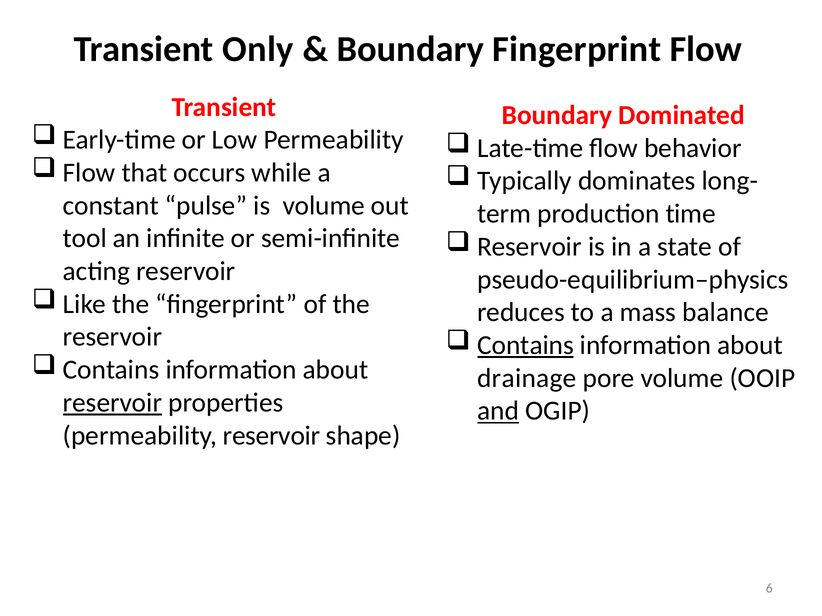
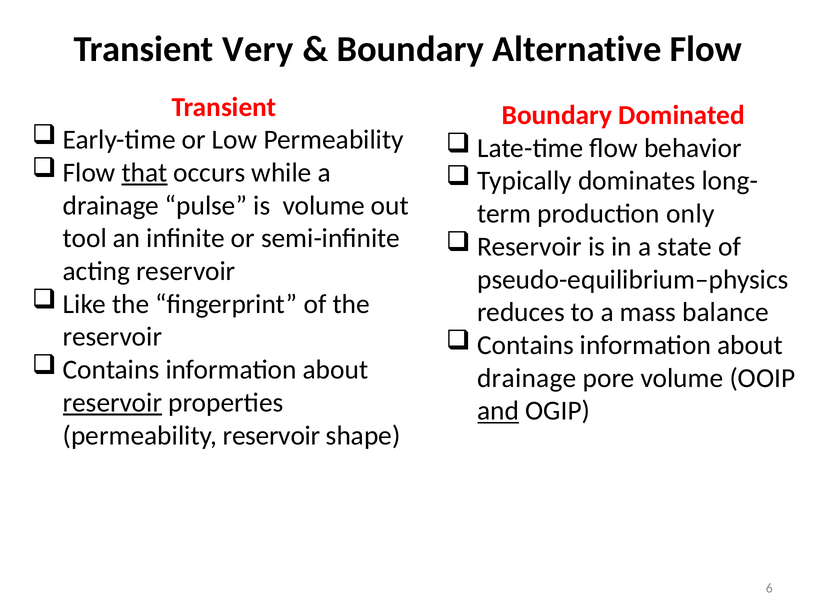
Only: Only -> Very
Boundary Fingerprint: Fingerprint -> Alternative
that underline: none -> present
constant at (111, 206): constant -> drainage
time: time -> only
Contains at (526, 345) underline: present -> none
